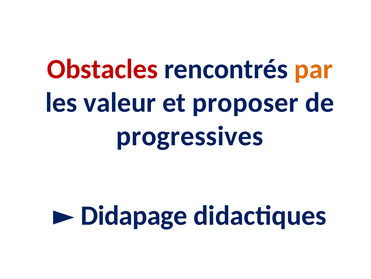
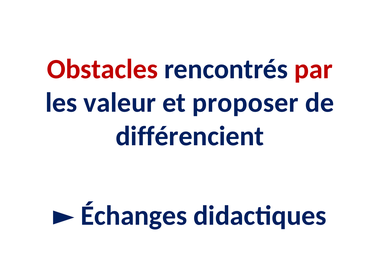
par colour: orange -> red
progressives: progressives -> différencient
Didapage: Didapage -> Échanges
